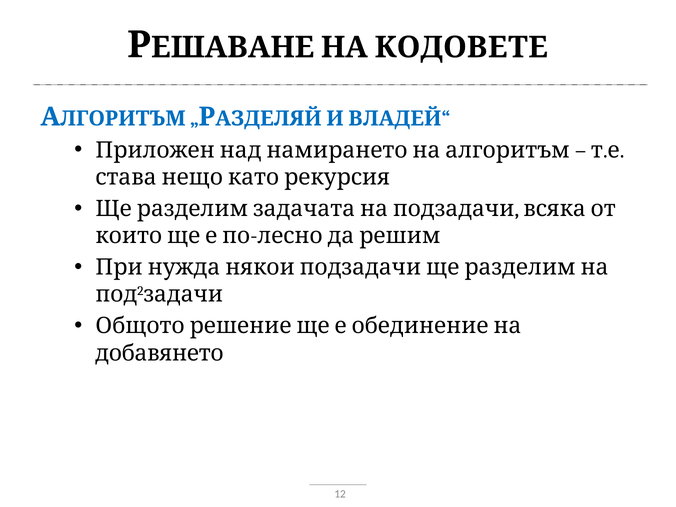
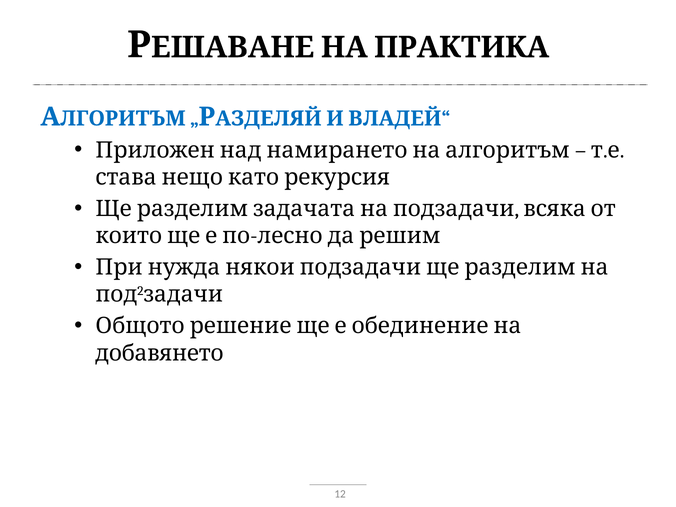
КОДОВЕТЕ: КОДОВЕТЕ -> ПРАКТИКА
